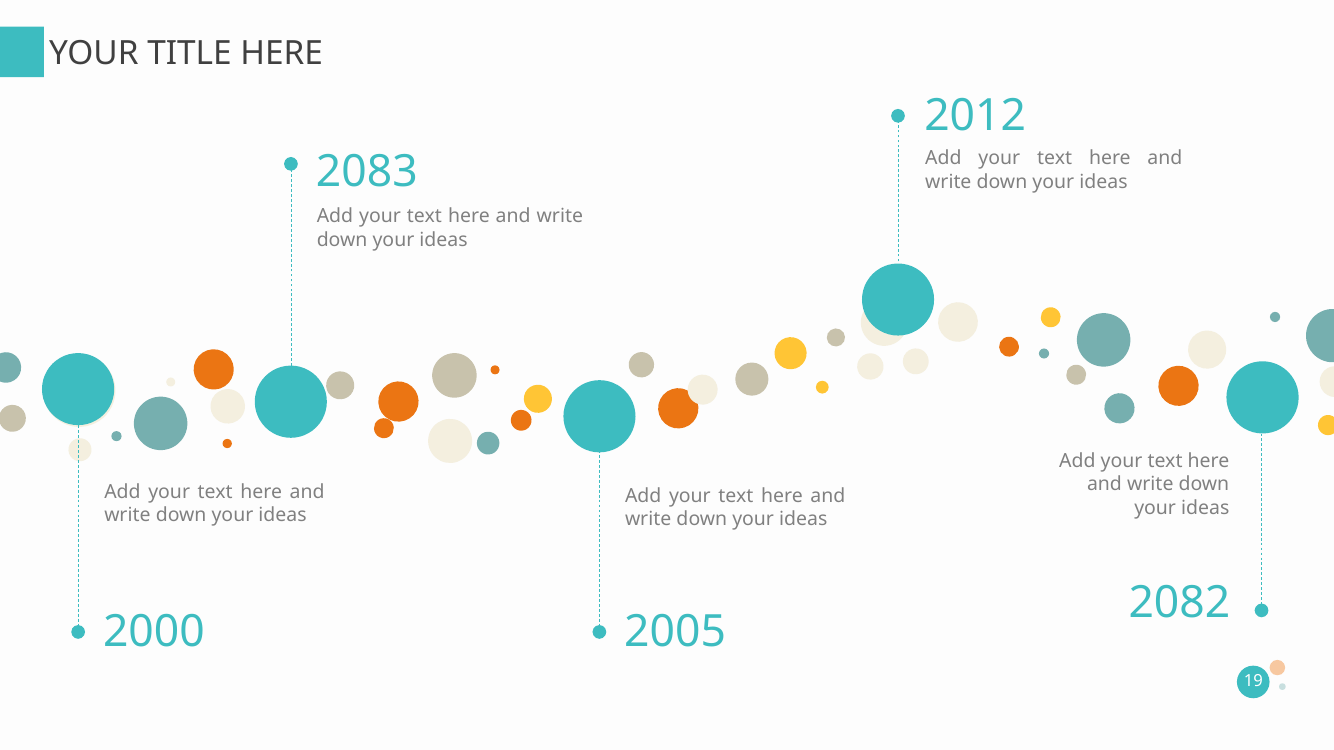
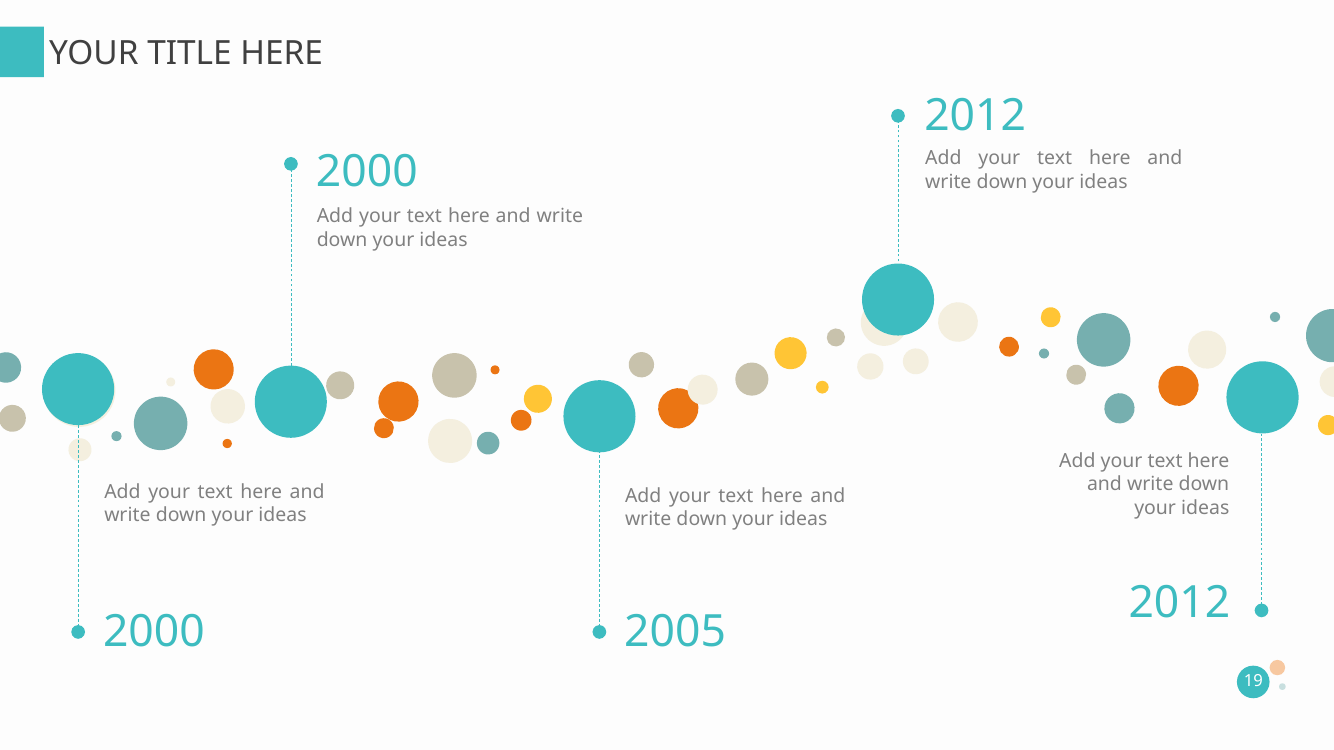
2083 at (367, 172): 2083 -> 2000
2082 at (1179, 603): 2082 -> 2012
